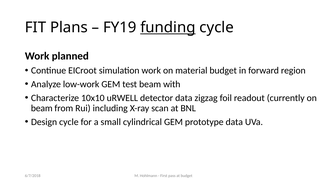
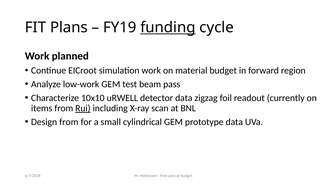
beam with: with -> pass
beam at (42, 108): beam -> items
Rui underline: none -> present
Design cycle: cycle -> from
